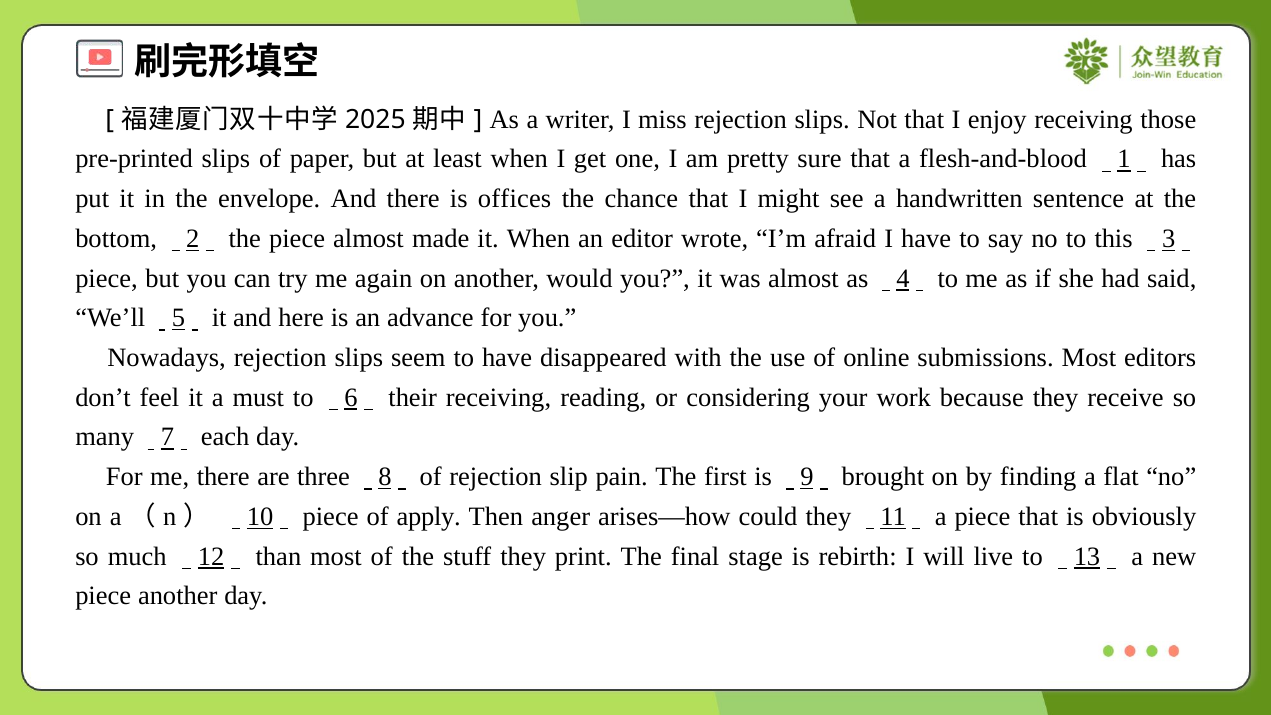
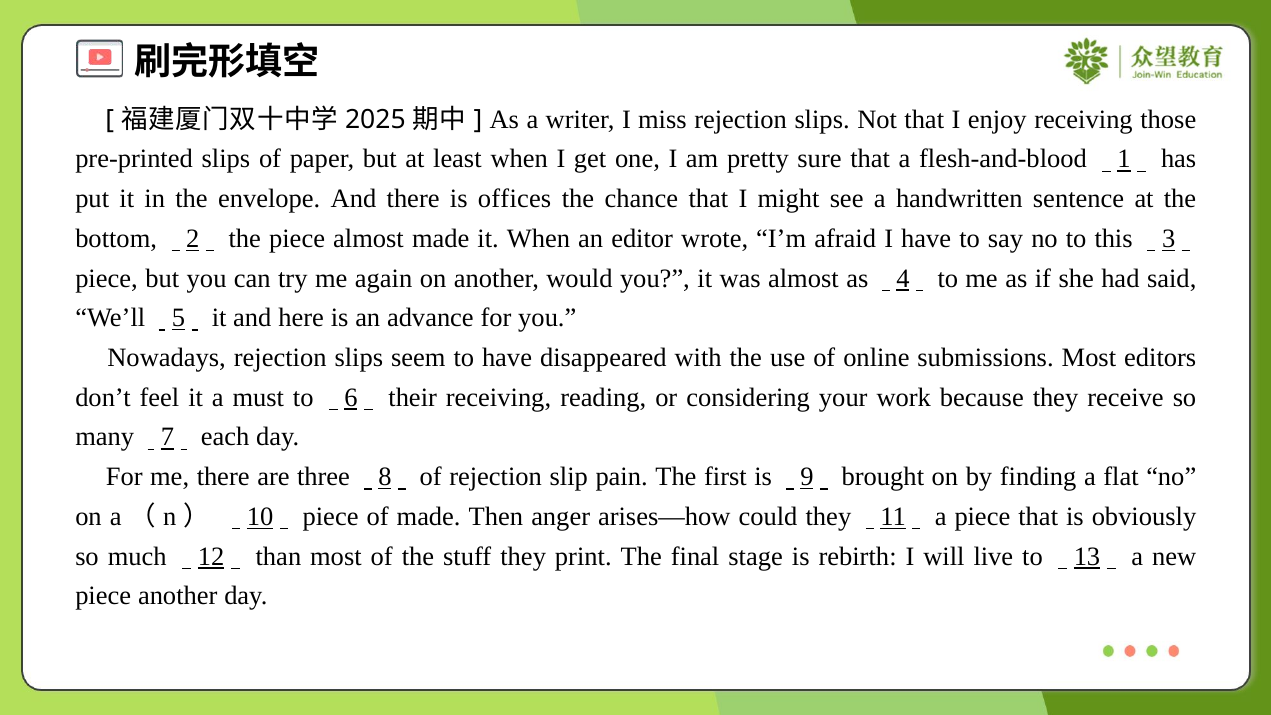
of apply: apply -> made
